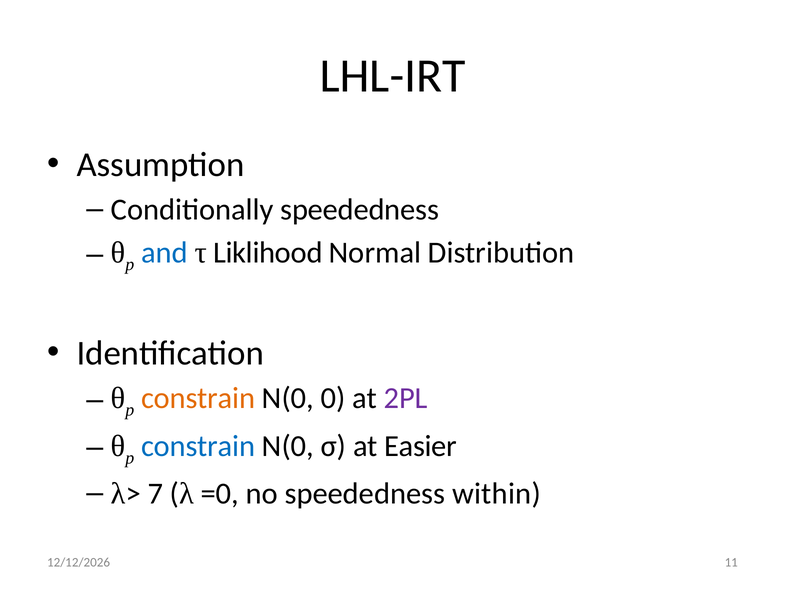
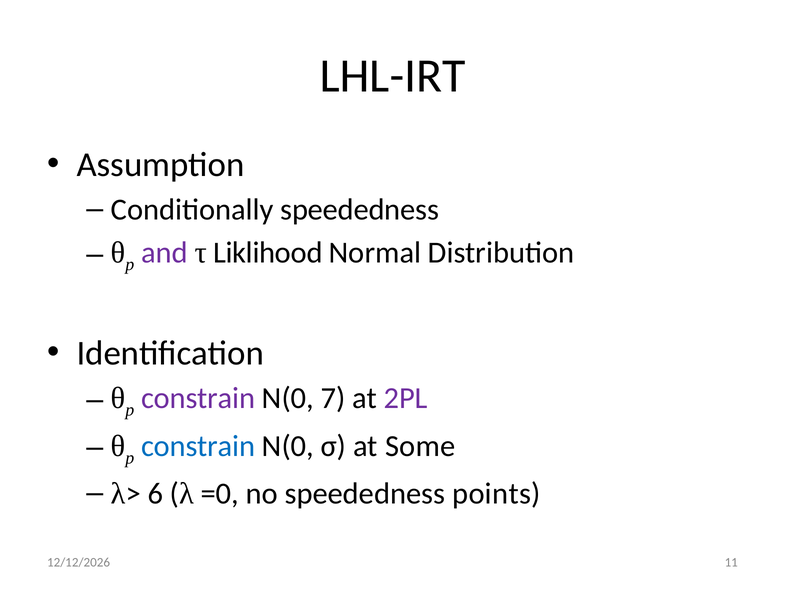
and colour: blue -> purple
constrain at (198, 398) colour: orange -> purple
0: 0 -> 7
Easier: Easier -> Some
7: 7 -> 6
within: within -> points
